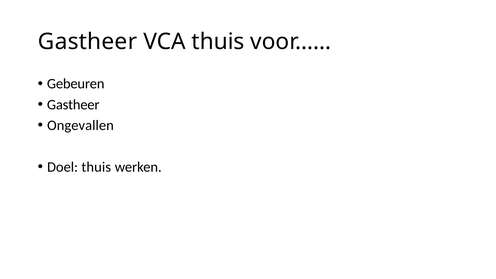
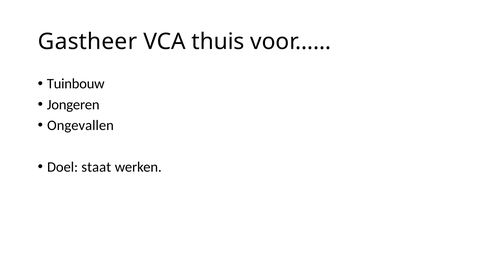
Gebeuren: Gebeuren -> Tuinbouw
Gastheer at (73, 105): Gastheer -> Jongeren
Doel thuis: thuis -> staat
